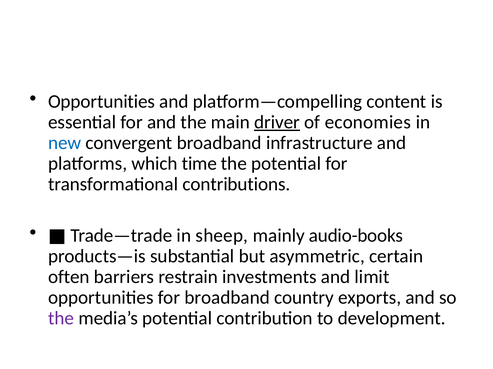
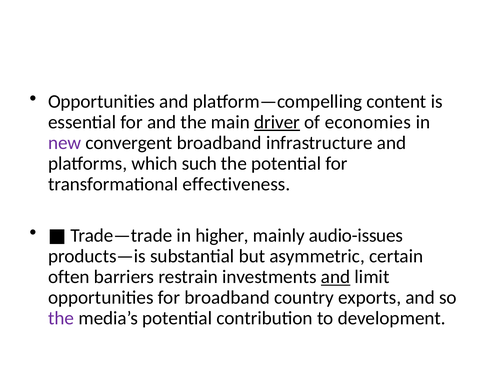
new colour: blue -> purple
time: time -> such
contributions: contributions -> effectiveness
sheep: sheep -> higher
audio-books: audio-books -> audio-issues
and at (336, 277) underline: none -> present
